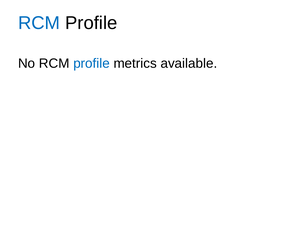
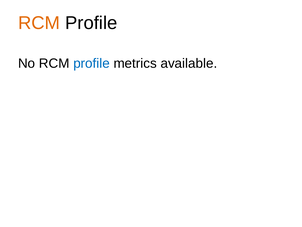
RCM at (39, 23) colour: blue -> orange
